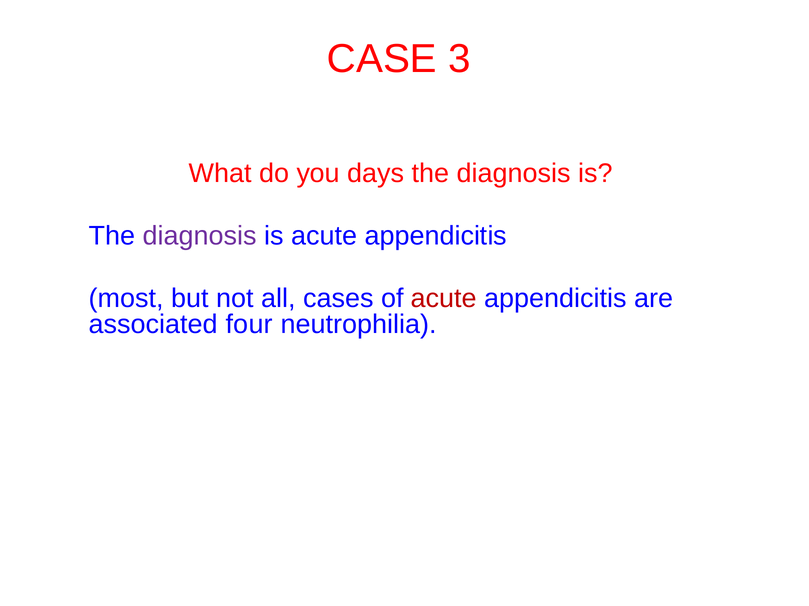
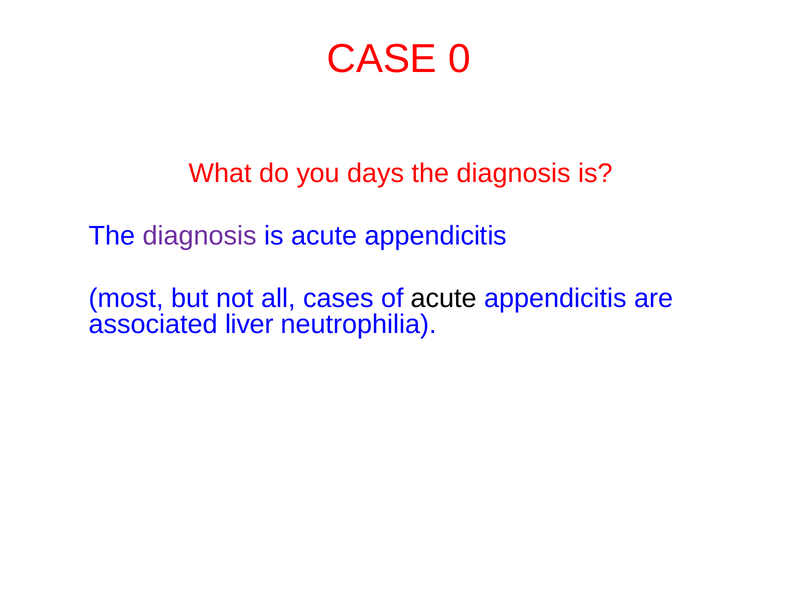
3: 3 -> 0
acute at (444, 299) colour: red -> black
four: four -> liver
